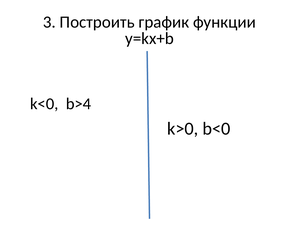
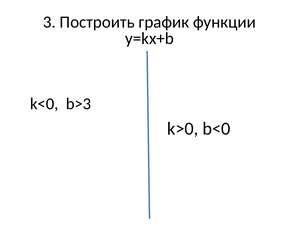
b>4: b>4 -> b>3
